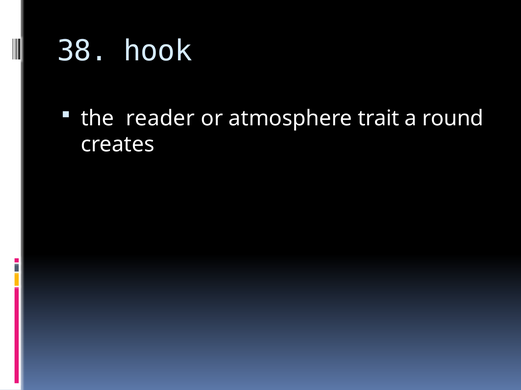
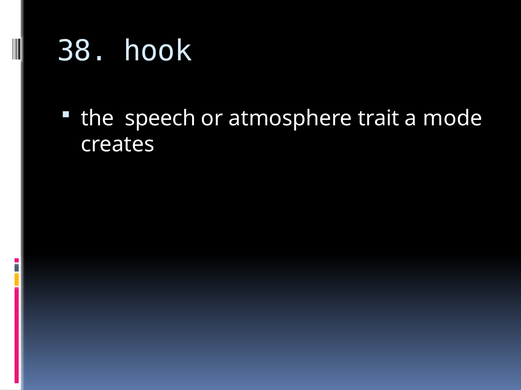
reader: reader -> speech
round: round -> mode
